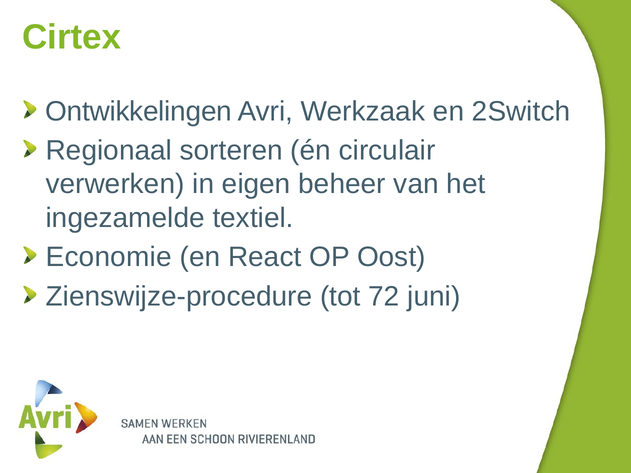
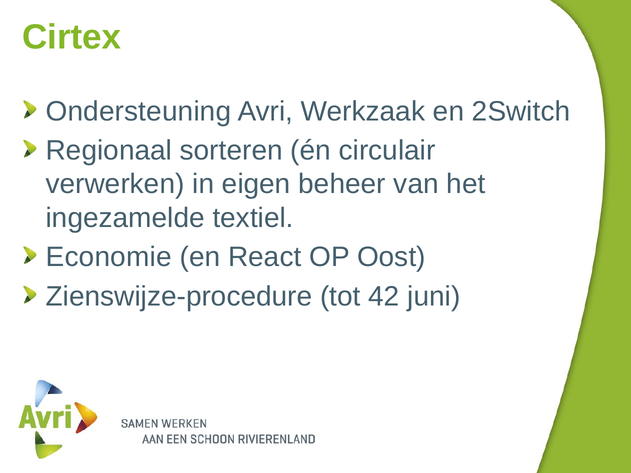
Ontwikkelingen: Ontwikkelingen -> Ondersteuning
72: 72 -> 42
